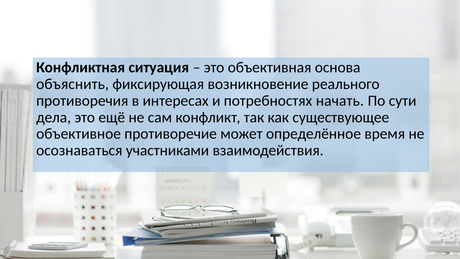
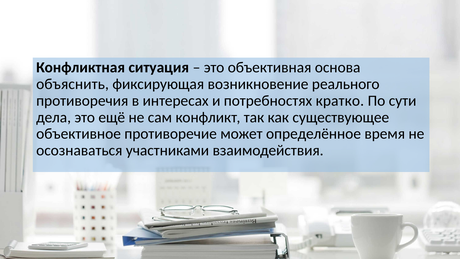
начать: начать -> кратко
